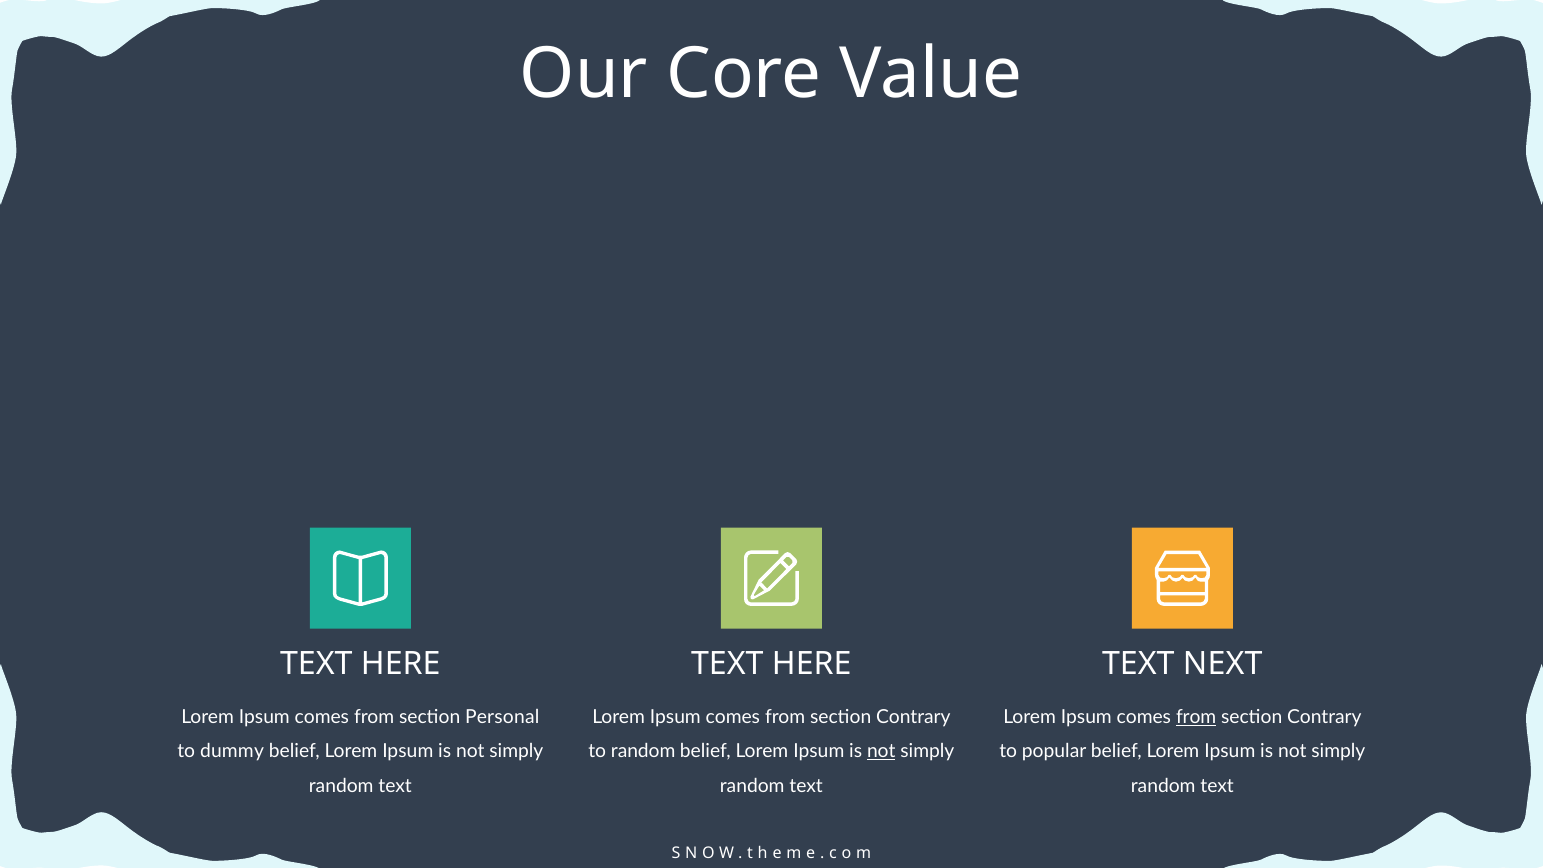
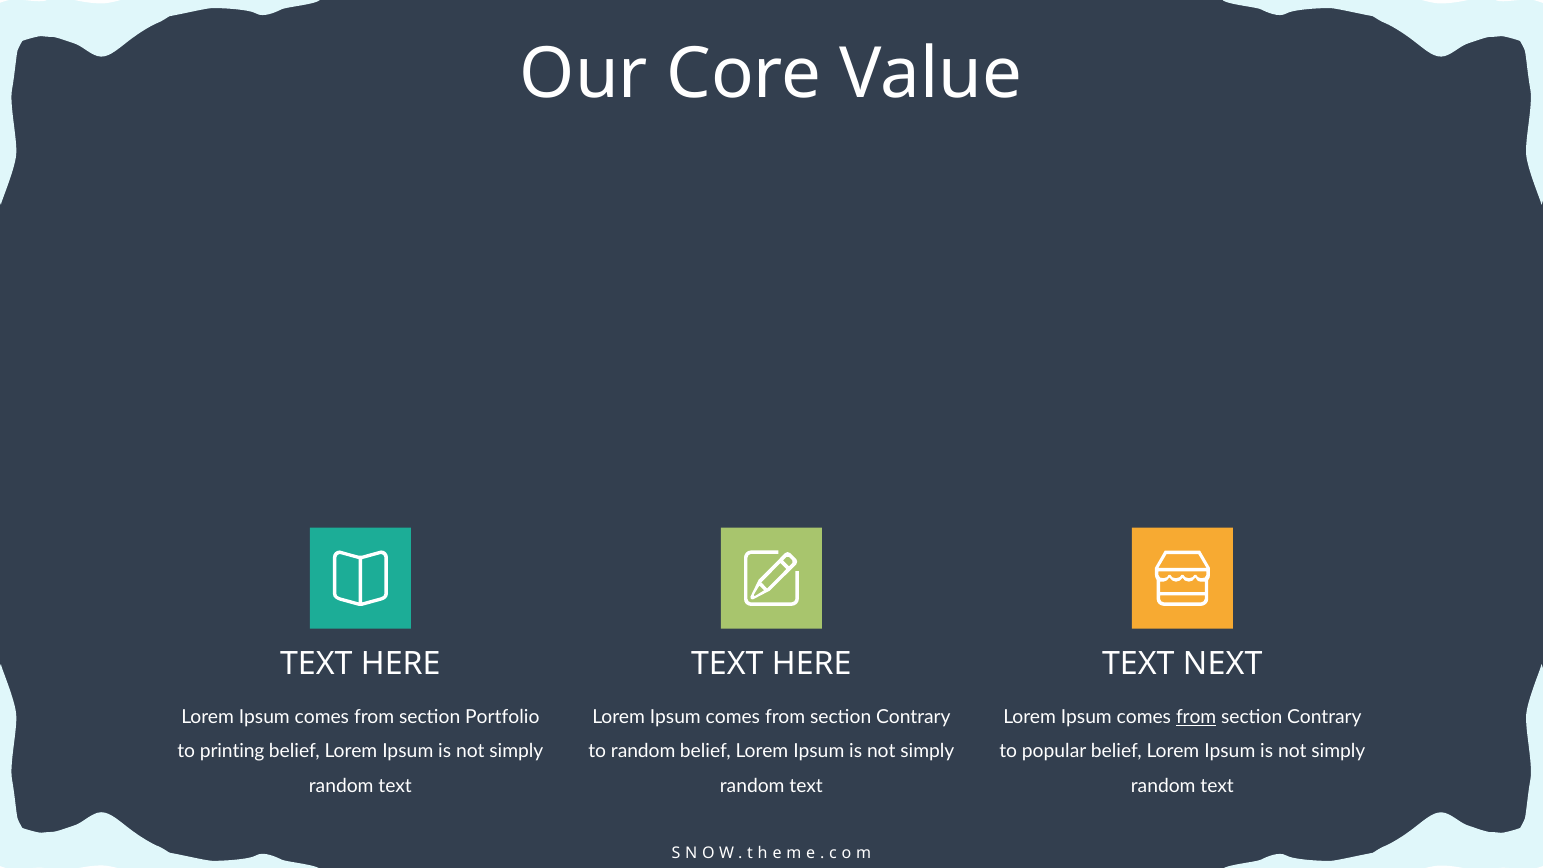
Personal: Personal -> Portfolio
dummy: dummy -> printing
not at (881, 752) underline: present -> none
